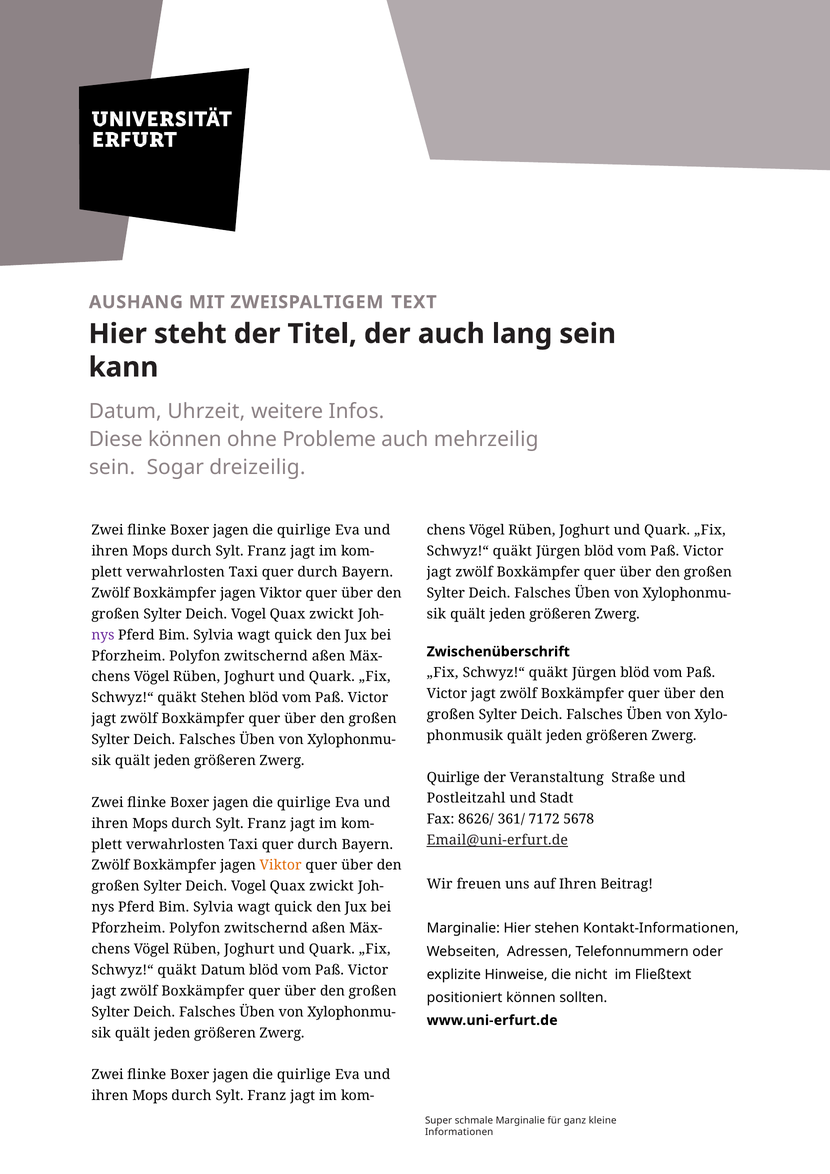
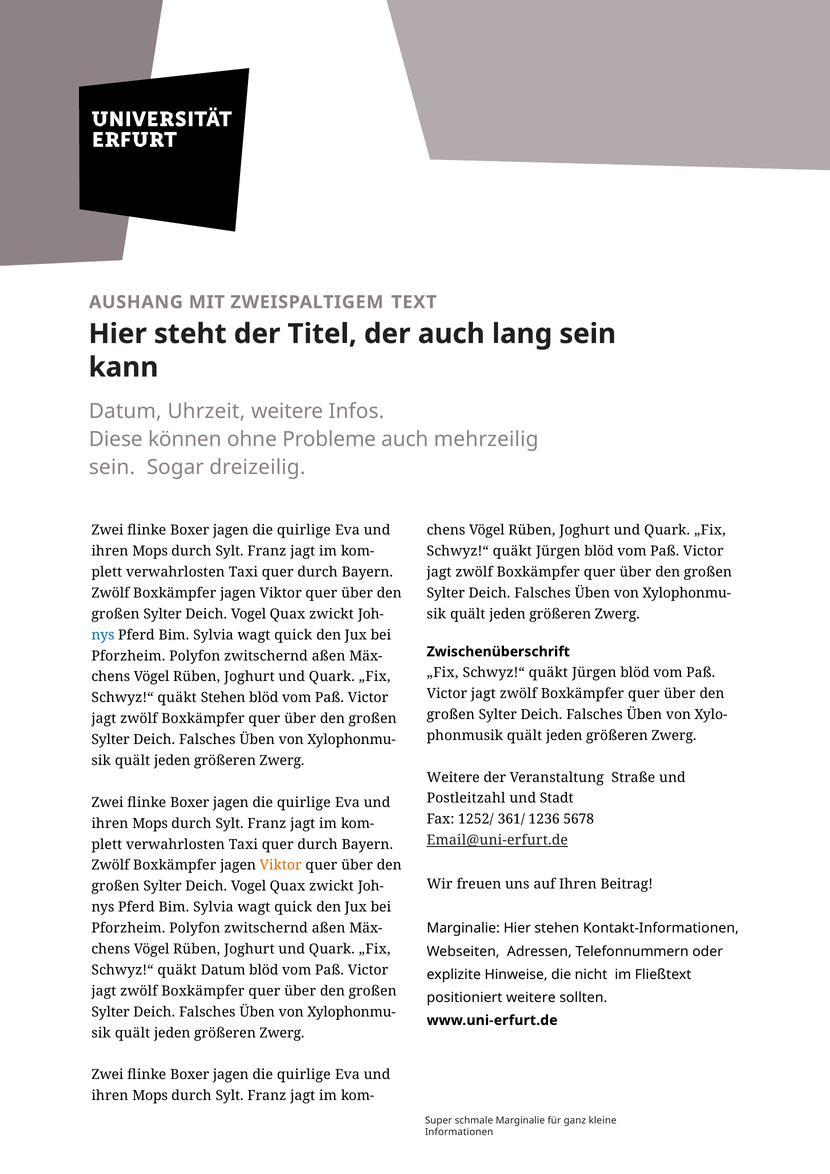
nys at (103, 635) colour: purple -> blue
Quirlige at (453, 778): Quirlige -> Weitere
8626/: 8626/ -> 1252/
7172: 7172 -> 1236
positioniert können: können -> weitere
